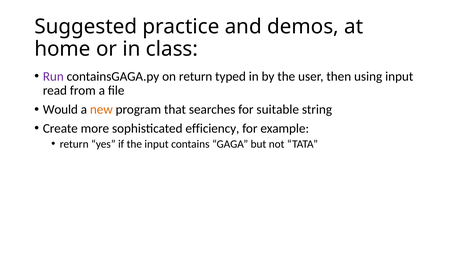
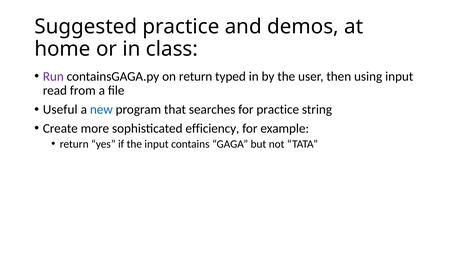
Would: Would -> Useful
new colour: orange -> blue
for suitable: suitable -> practice
